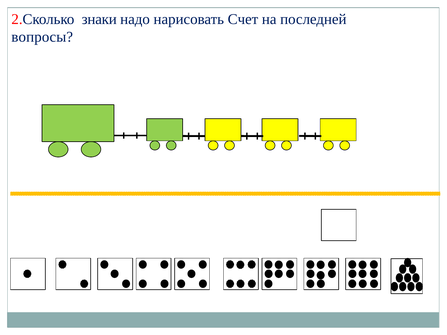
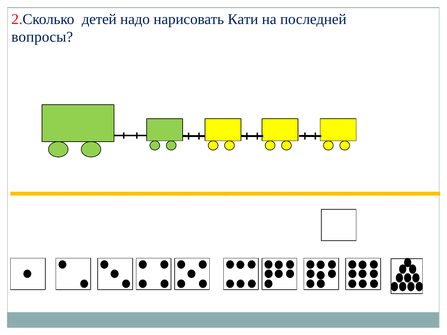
знаки: знаки -> детей
Счет: Счет -> Кати
